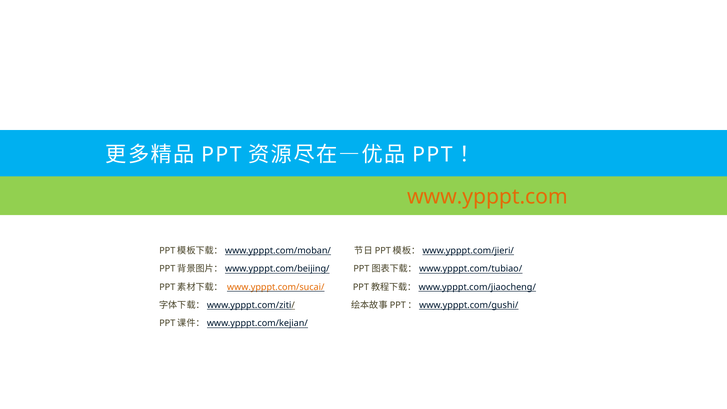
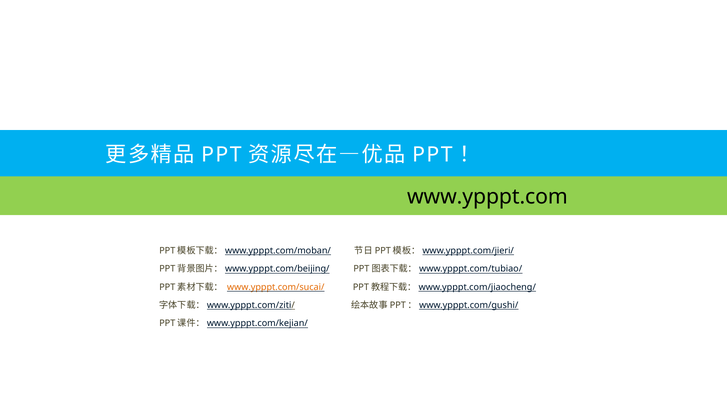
www.ypppt.com colour: orange -> black
